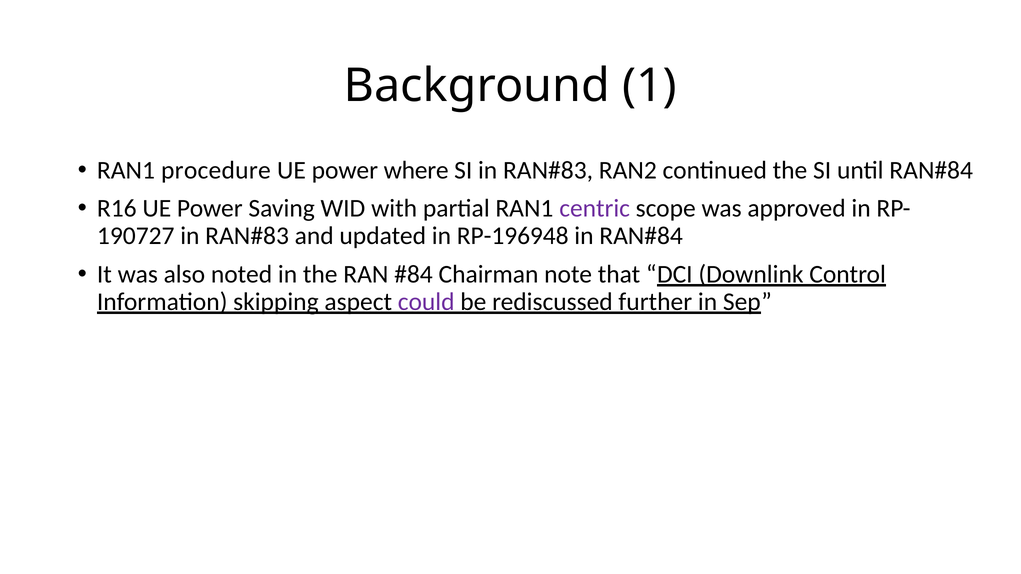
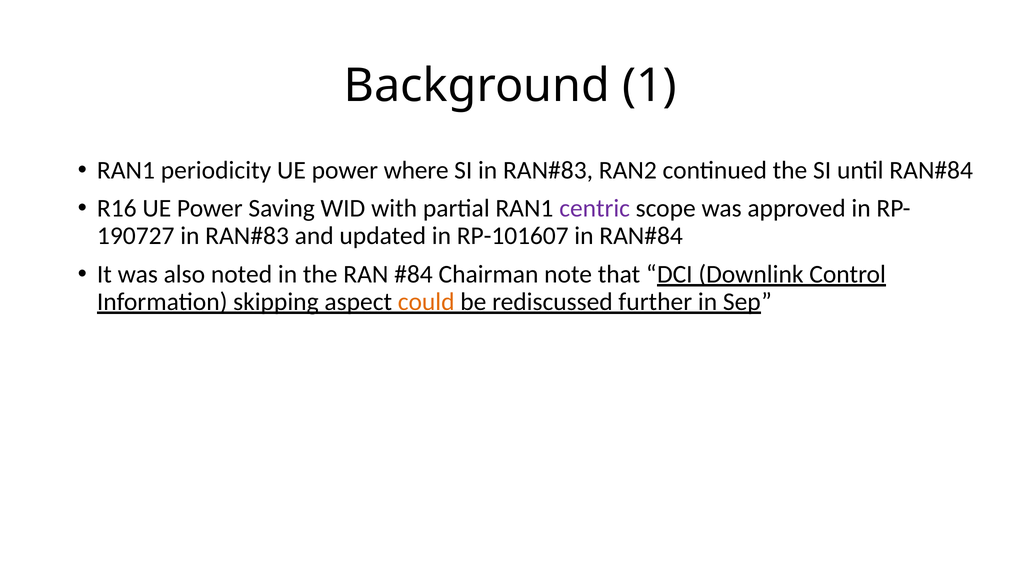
procedure: procedure -> periodicity
RP-196948: RP-196948 -> RP-101607
could colour: purple -> orange
